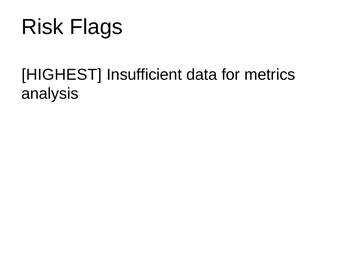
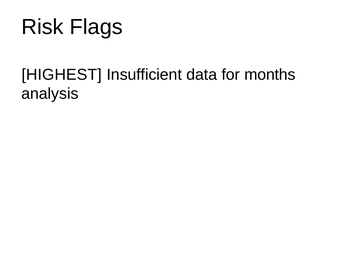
metrics: metrics -> months
